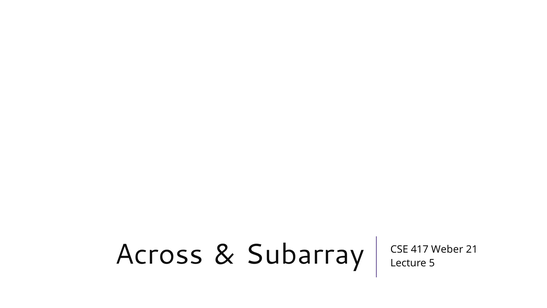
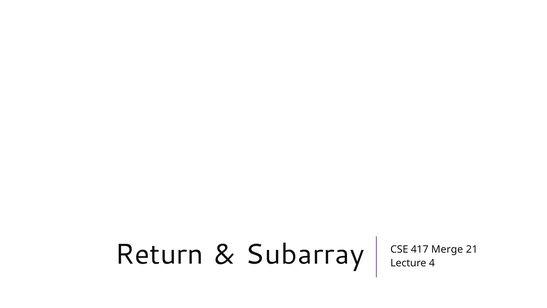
Across: Across -> Return
Weber: Weber -> Merge
5: 5 -> 4
